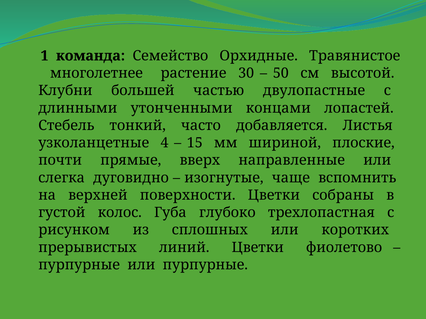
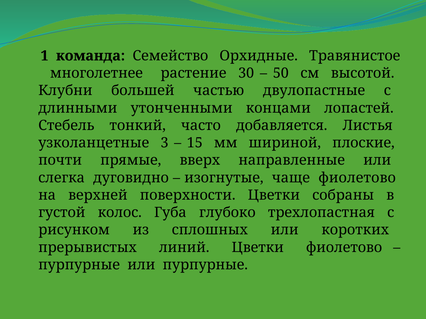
4: 4 -> 3
чаще вспомнить: вспомнить -> фиолетово
